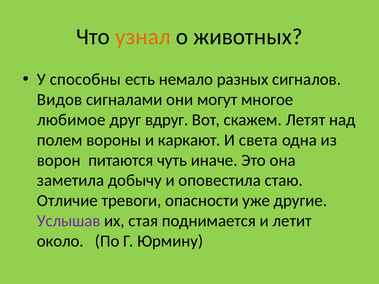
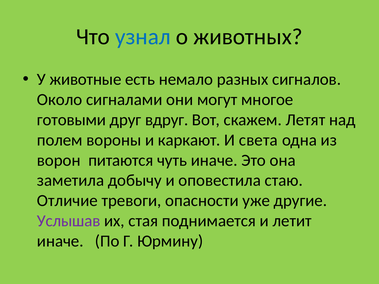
узнал colour: orange -> blue
способны: способны -> животные
Видов: Видов -> Около
любимое: любимое -> готовыми
около at (60, 241): около -> иначе
